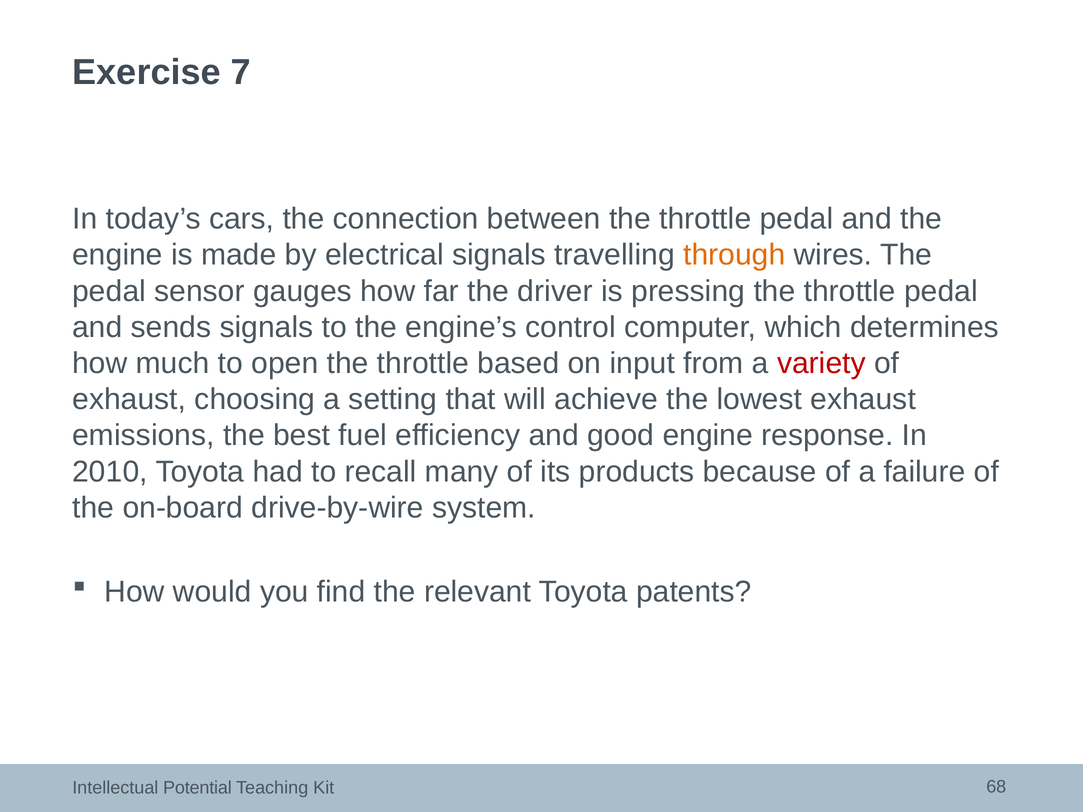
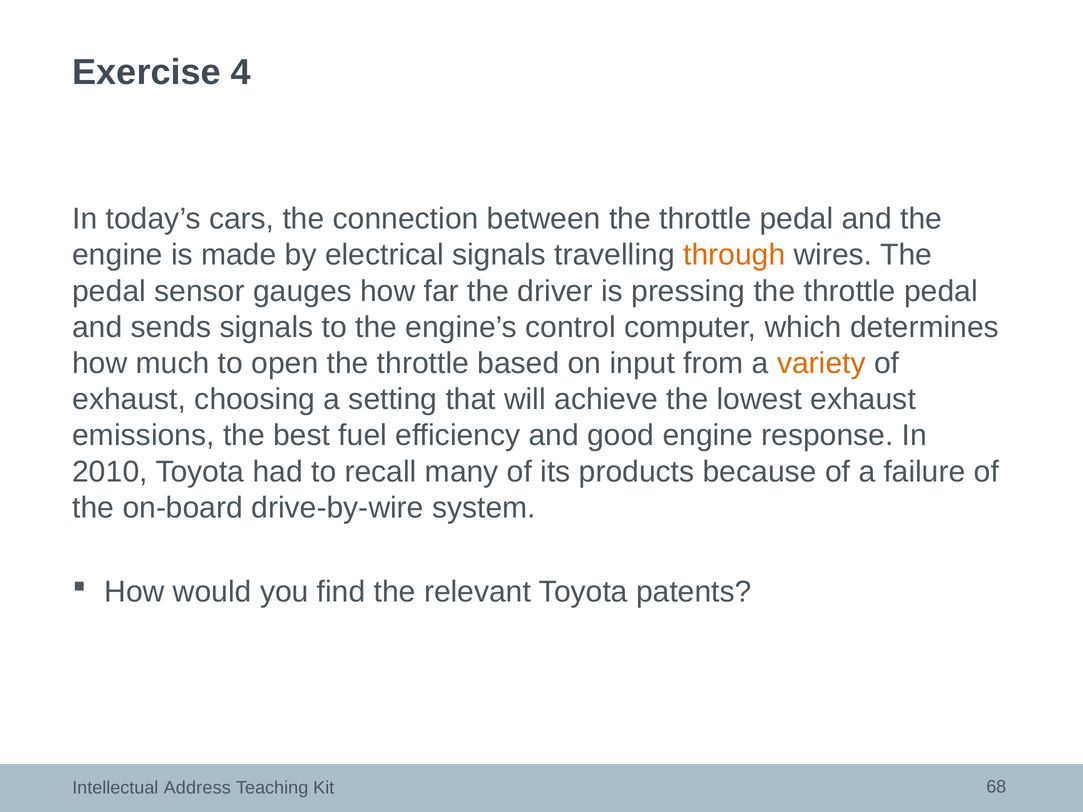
7: 7 -> 4
variety colour: red -> orange
Potential: Potential -> Address
